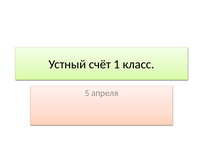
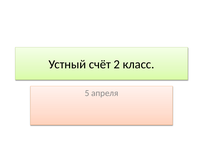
1: 1 -> 2
